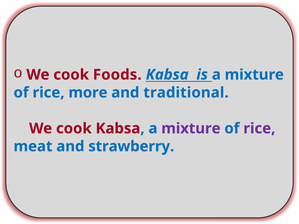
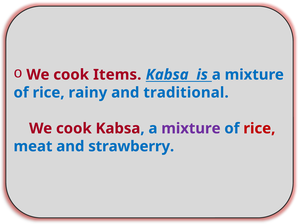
Foods: Foods -> Items
more: more -> rainy
rice at (259, 129) colour: purple -> red
